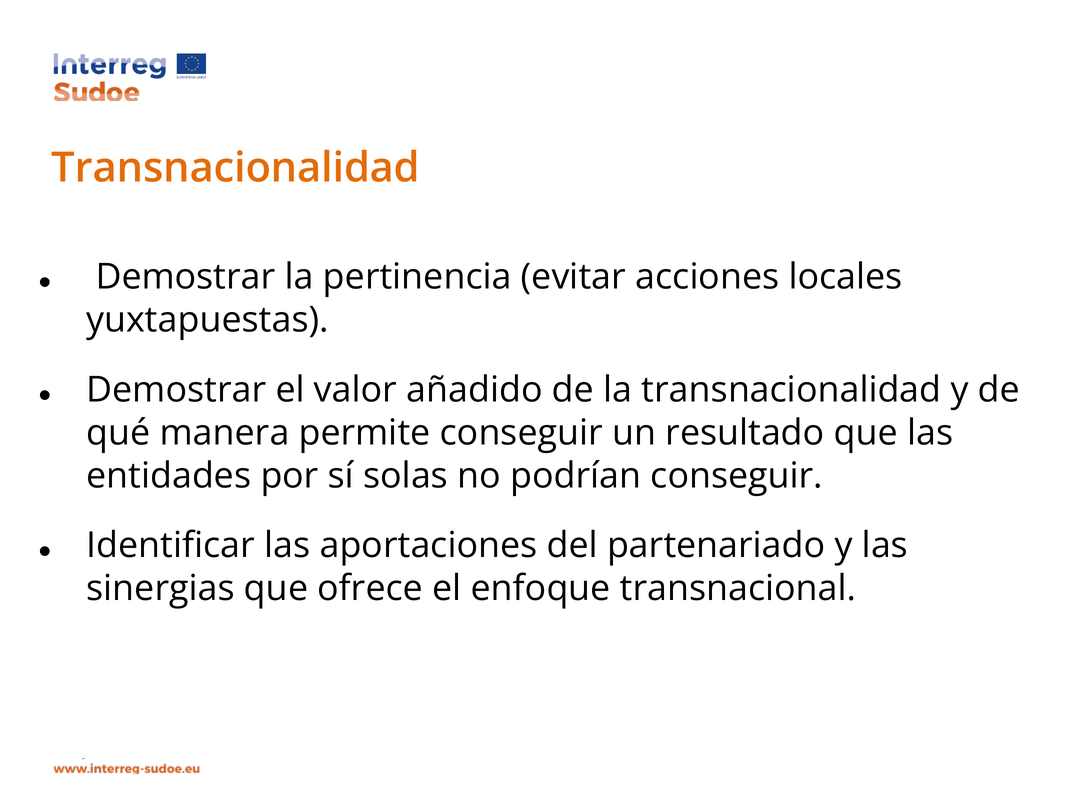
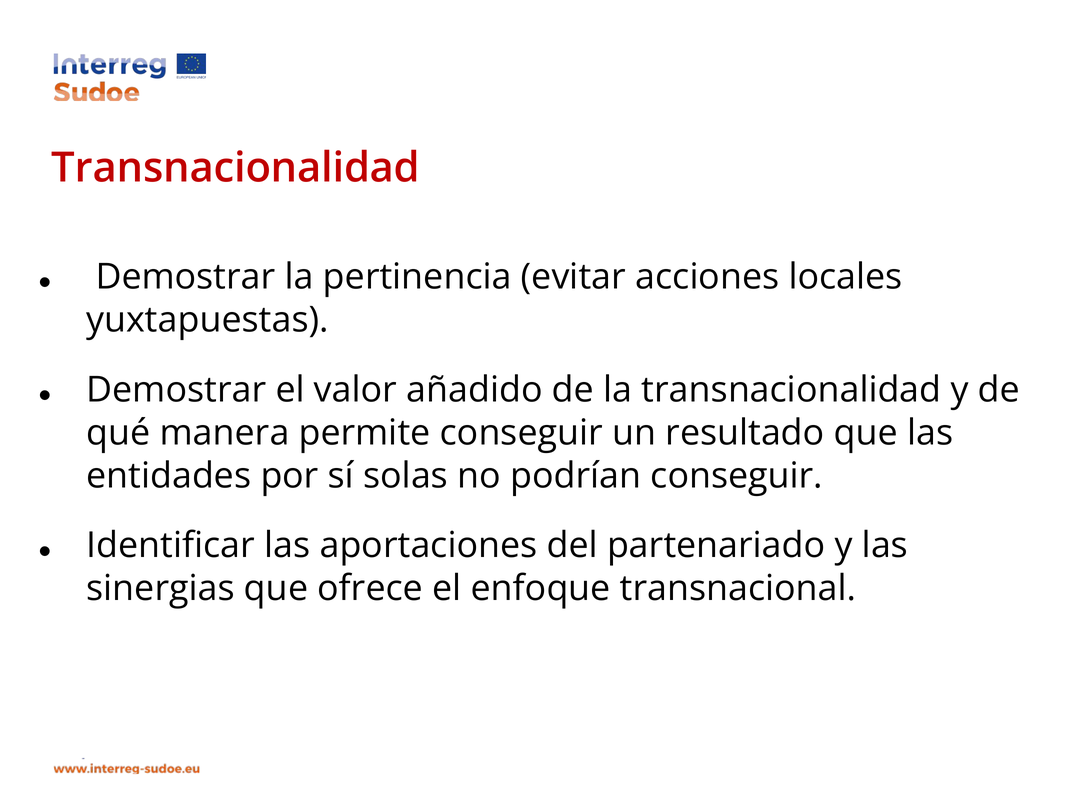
Transnacionalidad at (236, 168) colour: orange -> red
